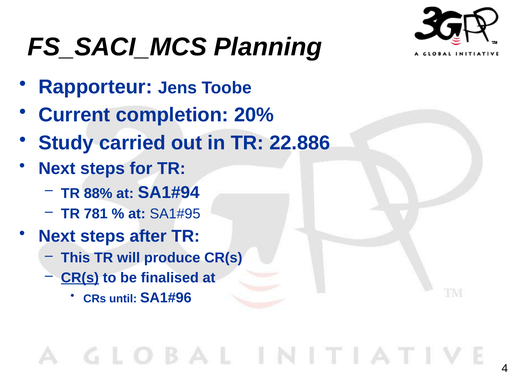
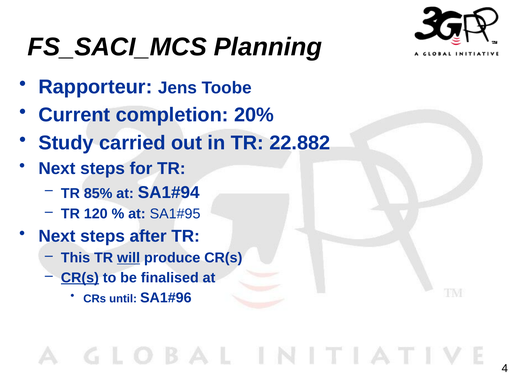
22.886: 22.886 -> 22.882
88%: 88% -> 85%
781: 781 -> 120
will underline: none -> present
